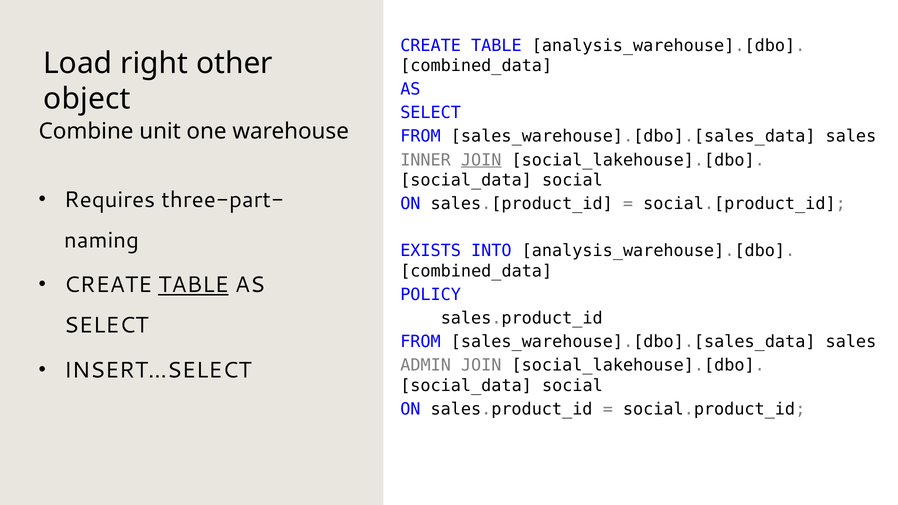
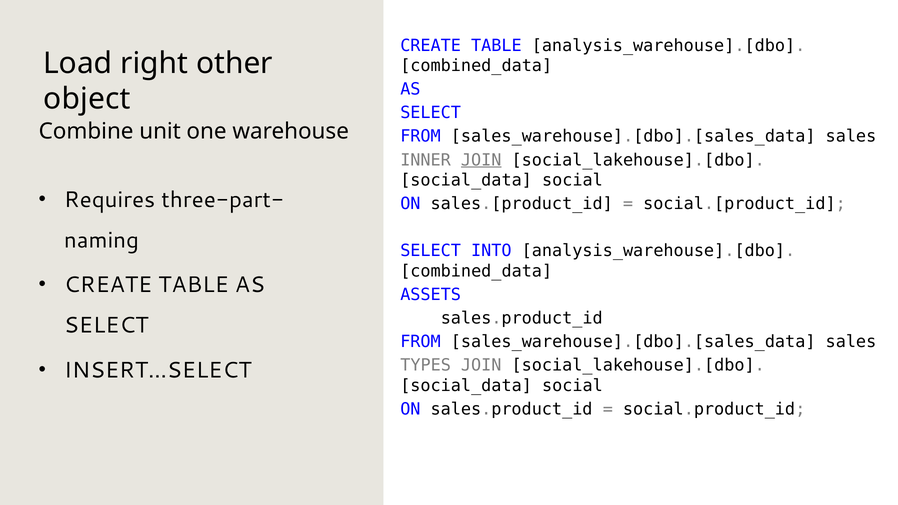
EXISTS at (431, 251): EXISTS -> SELECT
TABLE at (193, 285) underline: present -> none
POLICY: POLICY -> ASSETS
ADMIN: ADMIN -> TYPES
